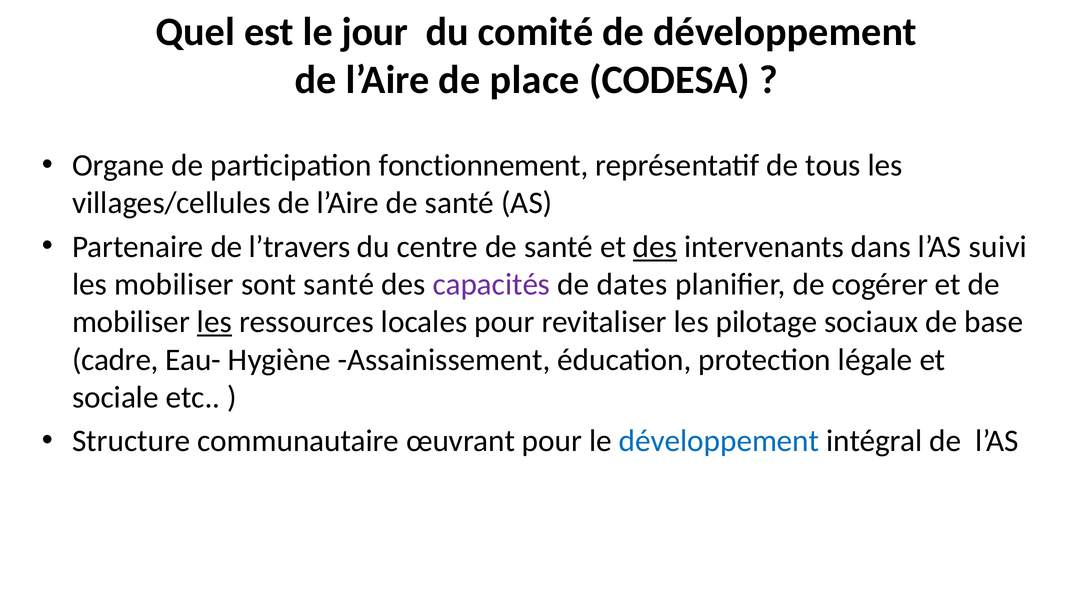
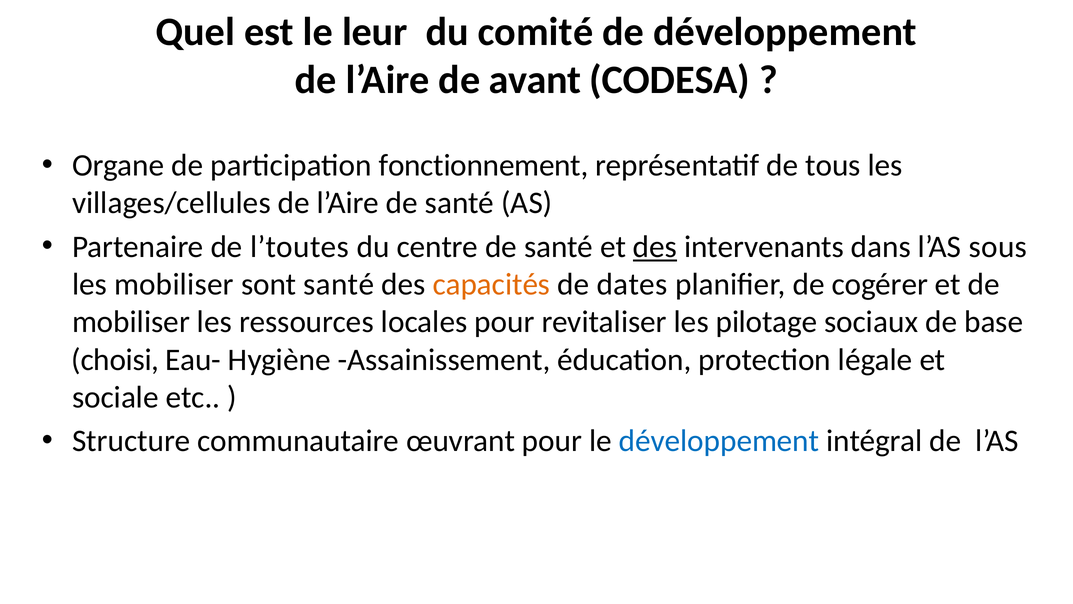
jour: jour -> leur
place: place -> avant
l’travers: l’travers -> l’toutes
suivi: suivi -> sous
capacités colour: purple -> orange
les at (214, 322) underline: present -> none
cadre: cadre -> choisi
